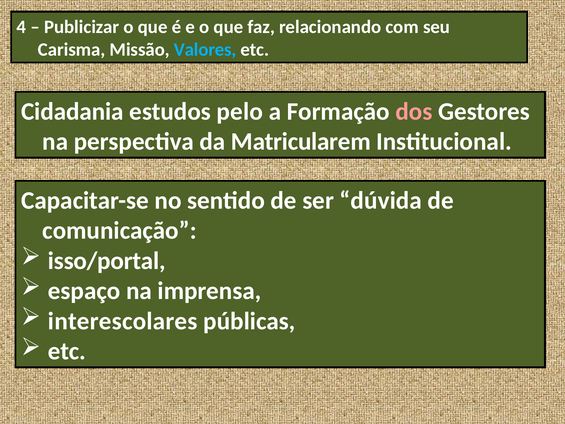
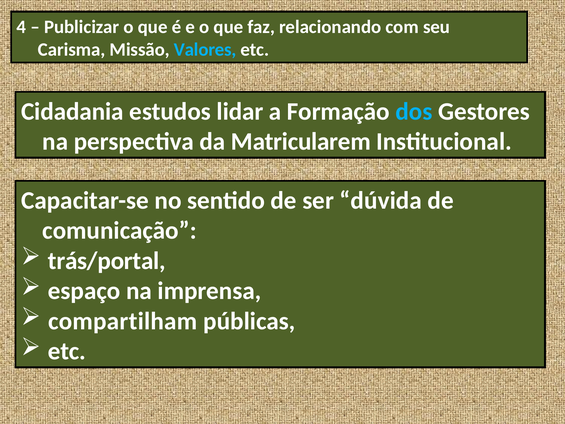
pelo: pelo -> lidar
dos colour: pink -> light blue
isso/portal: isso/portal -> trás/portal
interescolares: interescolares -> compartilham
